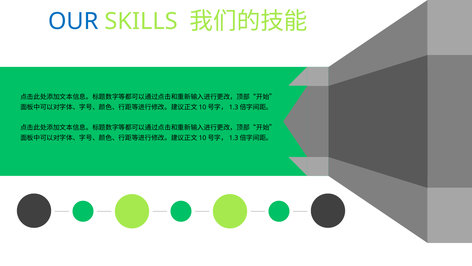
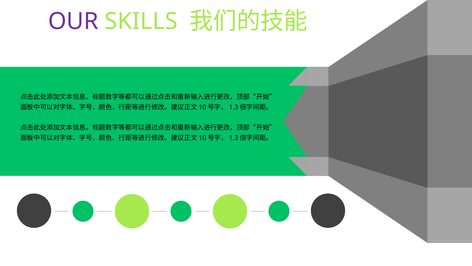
OUR colour: blue -> purple
